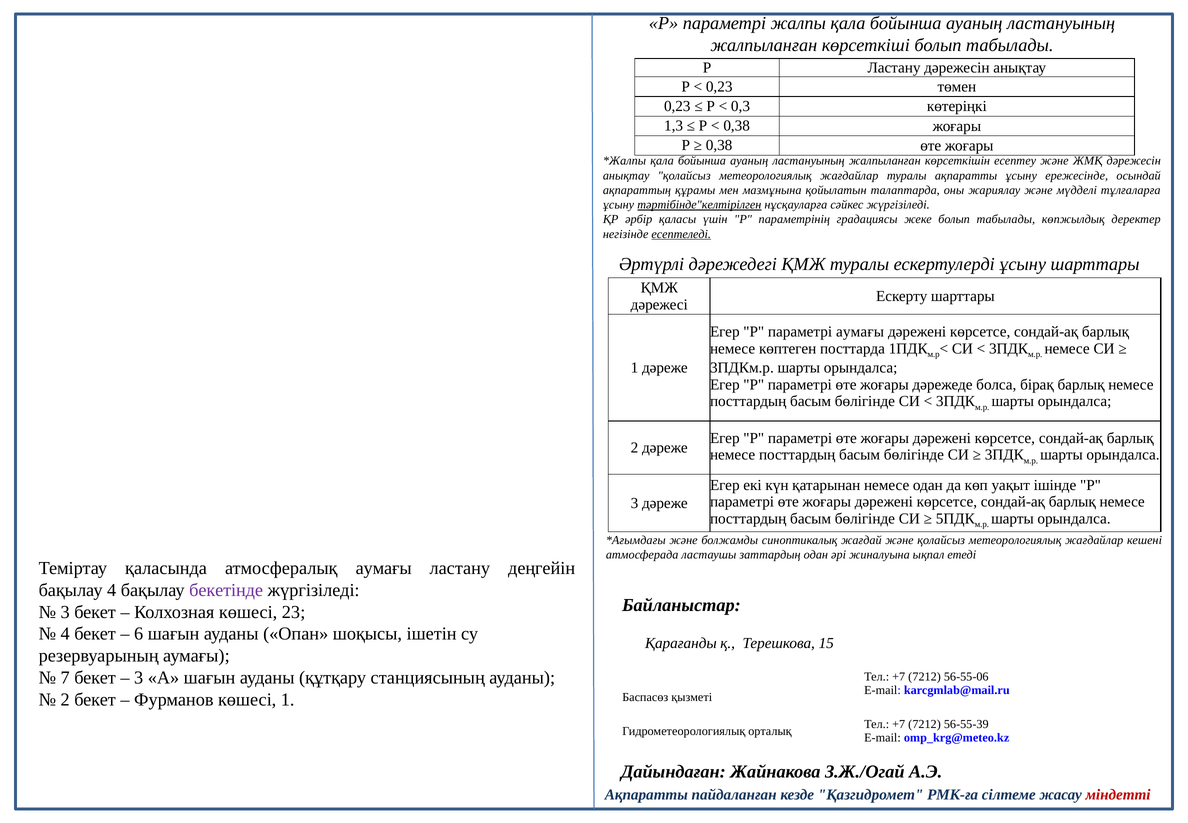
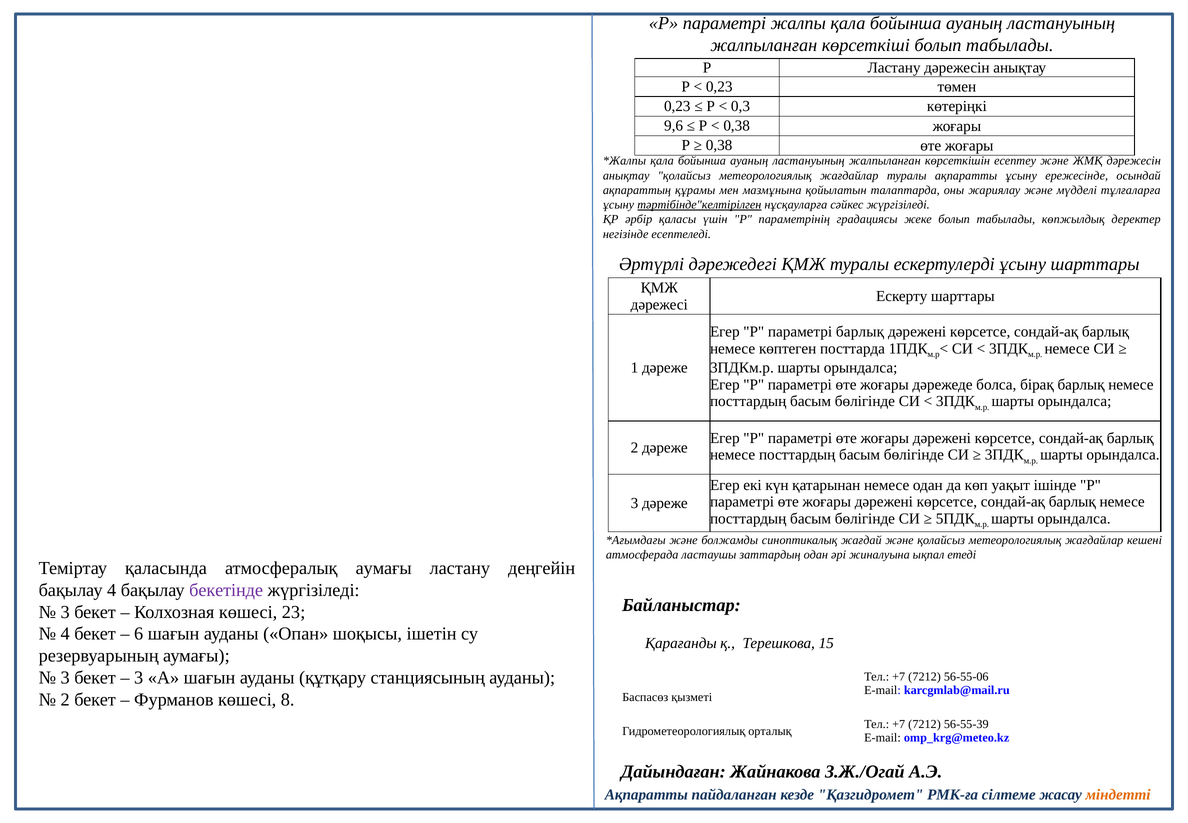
1,3: 1,3 -> 9,6
есептеледі underline: present -> none
параметрі аумағы: аумағы -> барлық
7 at (65, 677): 7 -> 3
көшесі 1: 1 -> 8
міндетті colour: red -> orange
